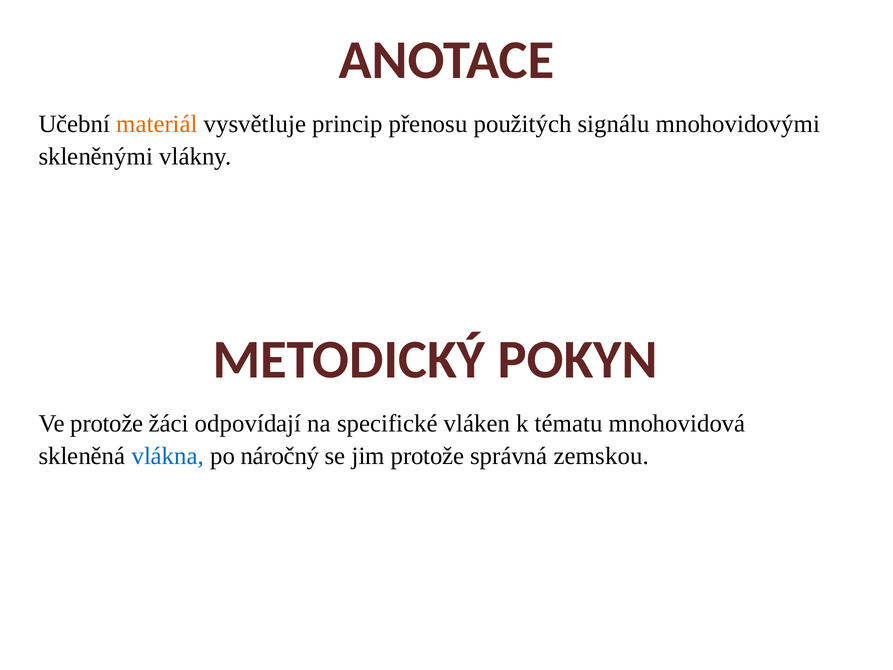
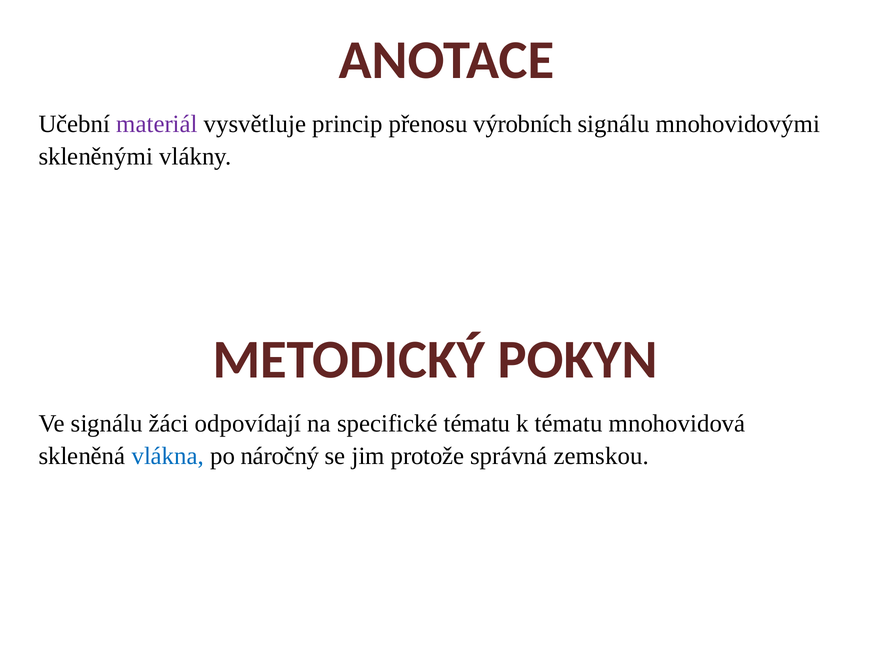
materiál colour: orange -> purple
použitých: použitých -> výrobních
Ve protože: protože -> signálu
specifické vláken: vláken -> tématu
